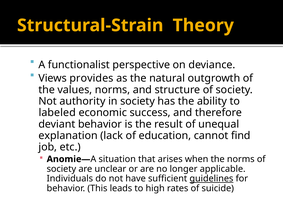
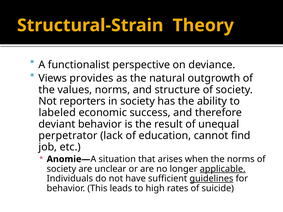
authority: authority -> reporters
explanation: explanation -> perpetrator
applicable underline: none -> present
